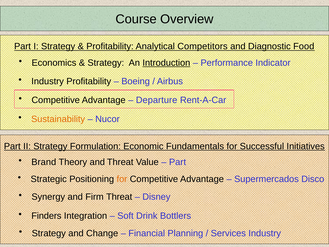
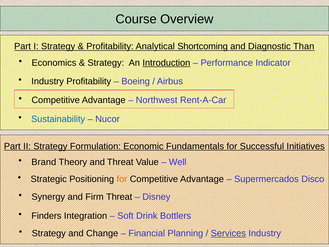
Competitors: Competitors -> Shortcoming
Food: Food -> Than
Departure: Departure -> Northwest
Sustainability colour: orange -> blue
Part at (178, 162): Part -> Well
Services underline: none -> present
